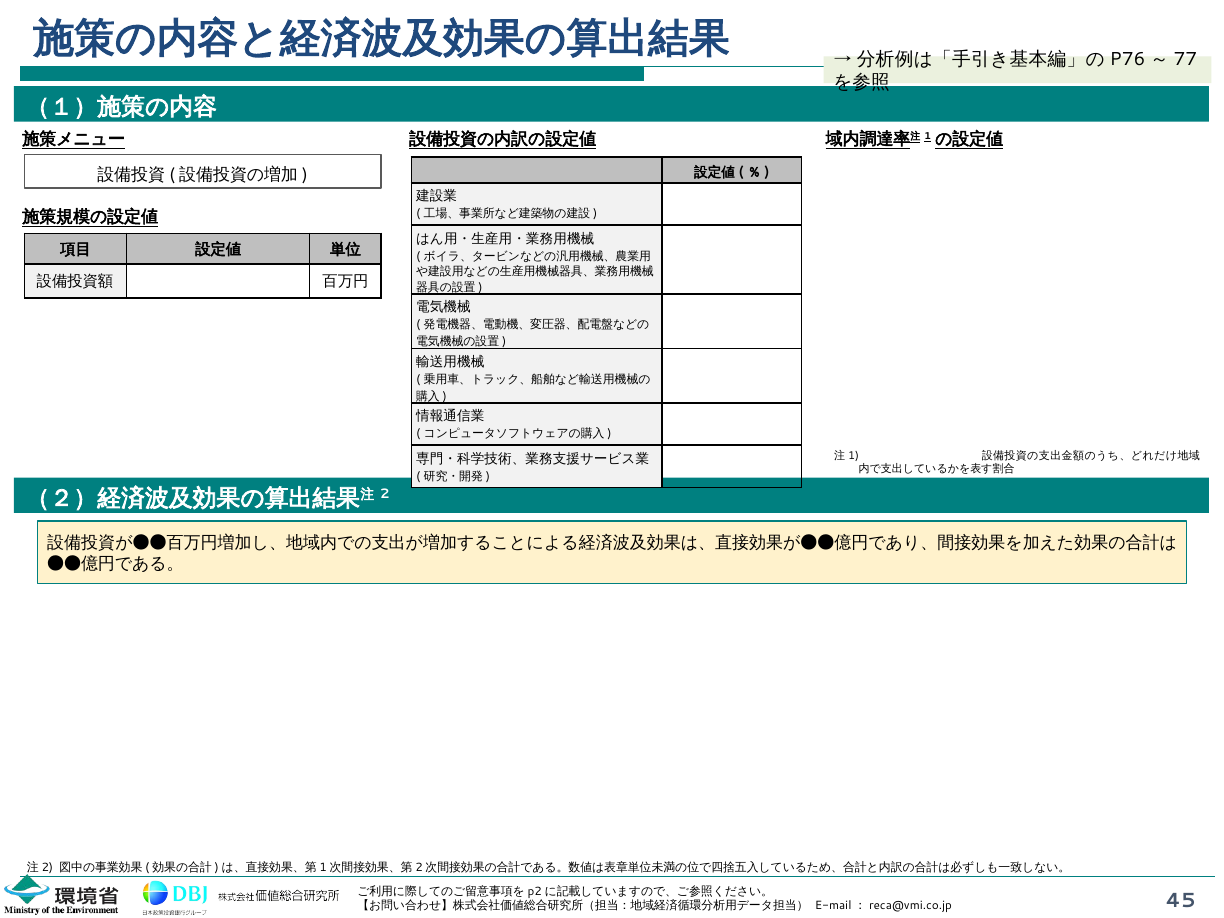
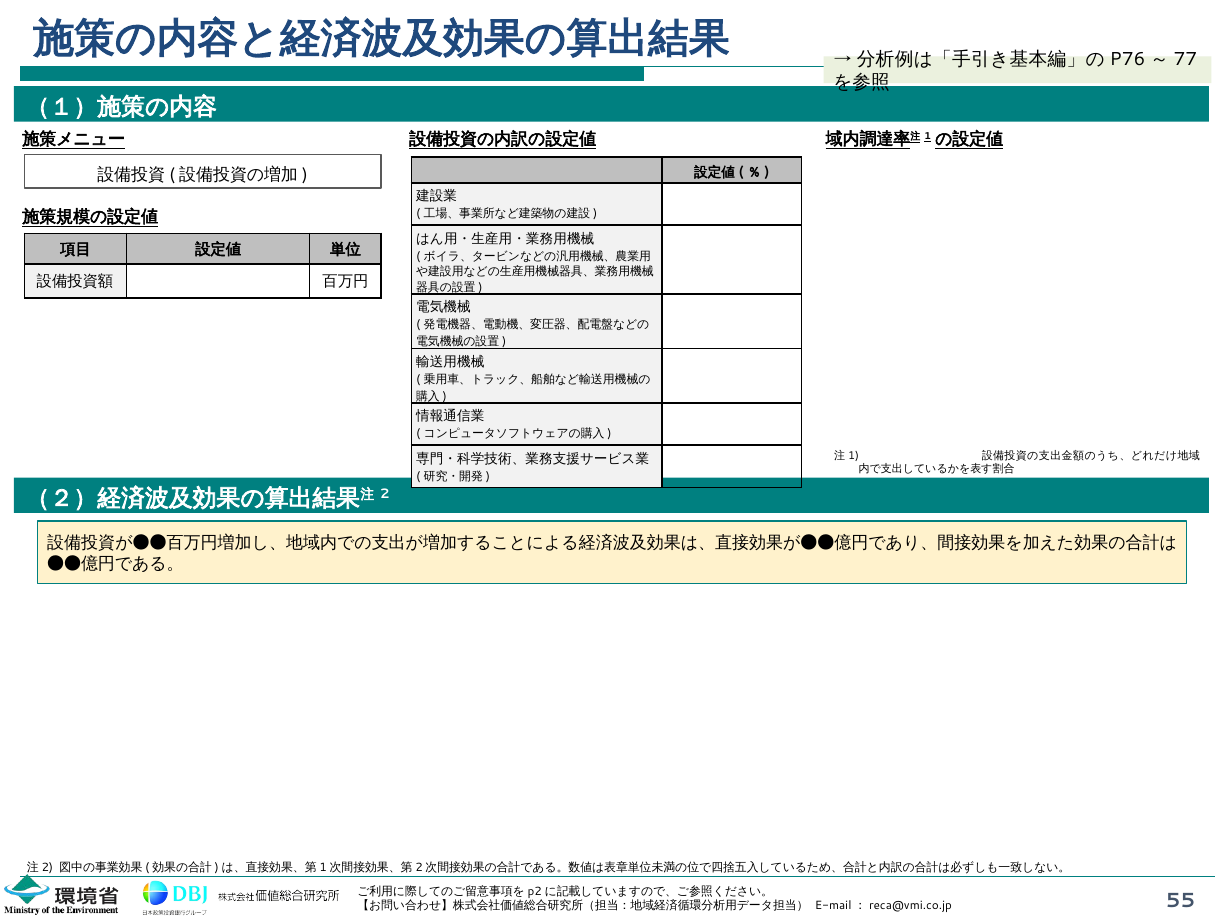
45: 45 -> 55
